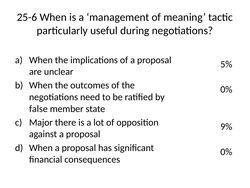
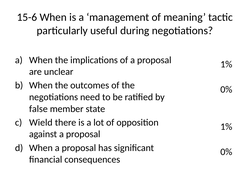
25-6: 25-6 -> 15-6
5% at (226, 64): 5% -> 1%
Major: Major -> Wield
9% at (226, 126): 9% -> 1%
